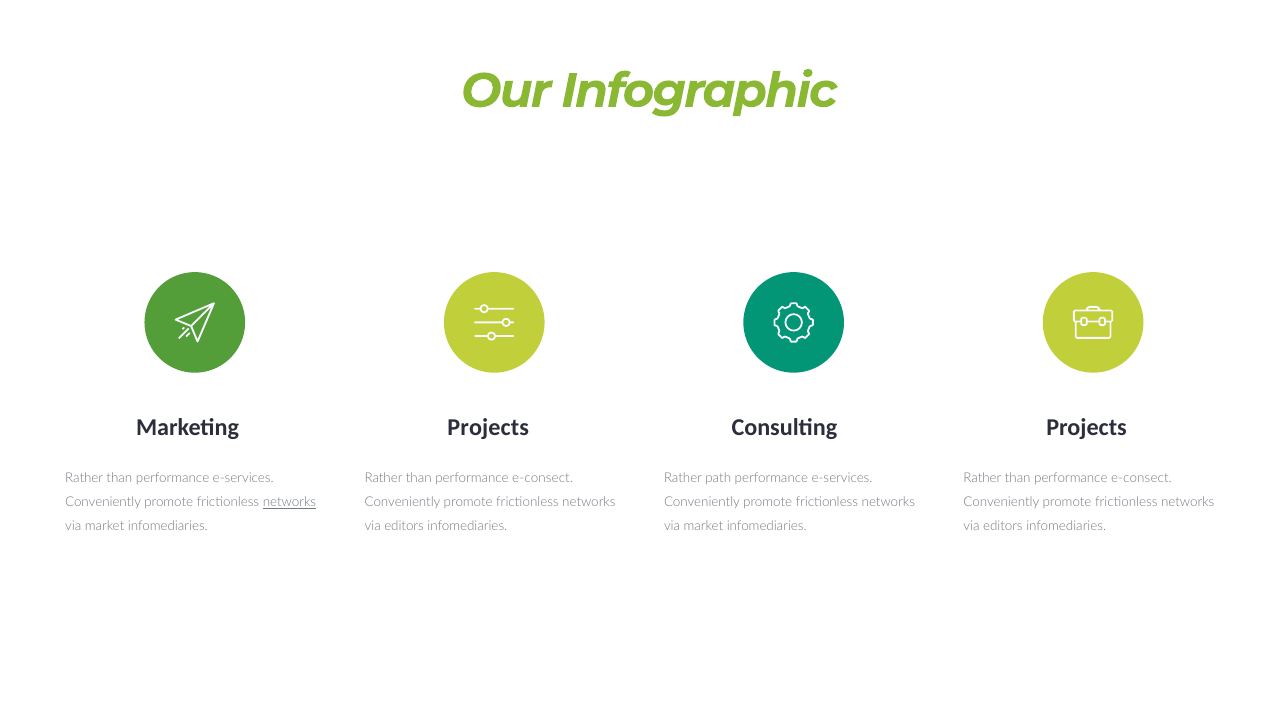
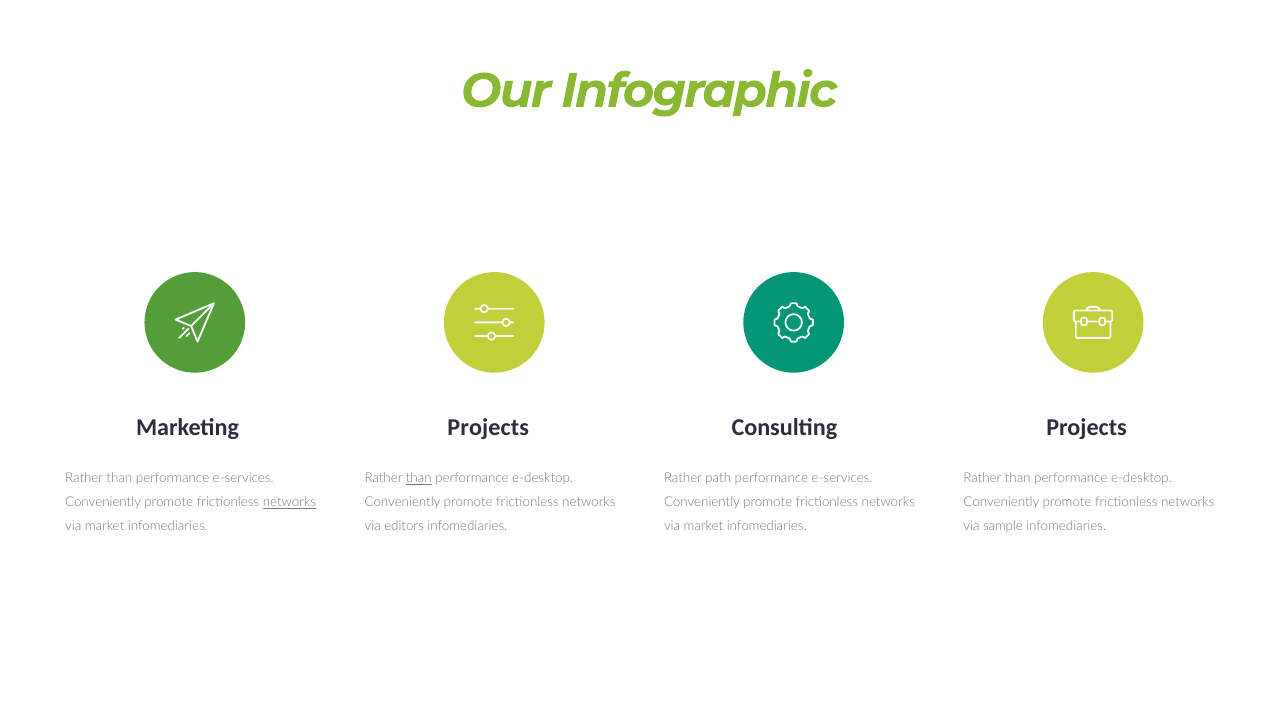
than at (419, 478) underline: none -> present
e-consect at (543, 478): e-consect -> e-desktop
e-consect at (1141, 478): e-consect -> e-desktop
editors at (1003, 527): editors -> sample
